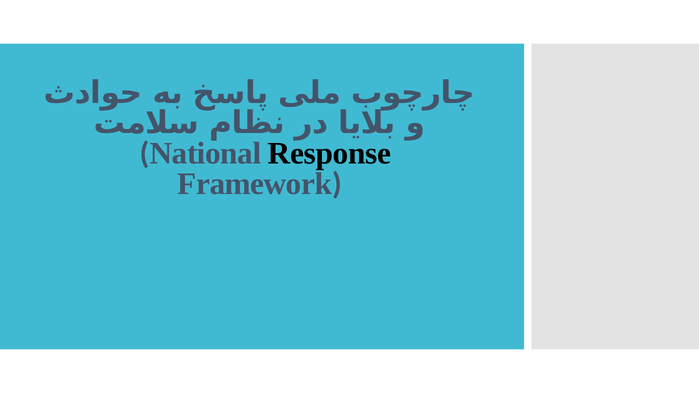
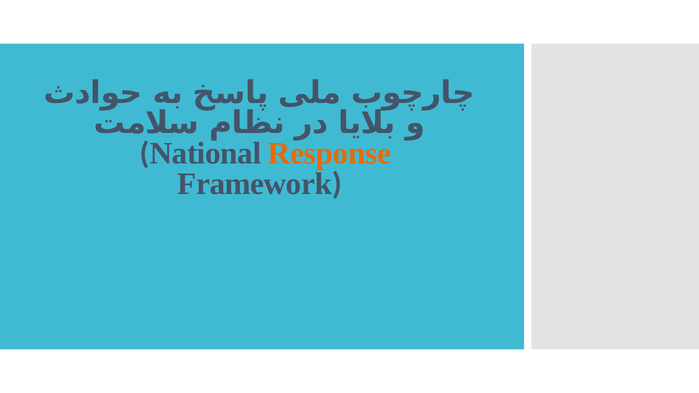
Response colour: black -> orange
